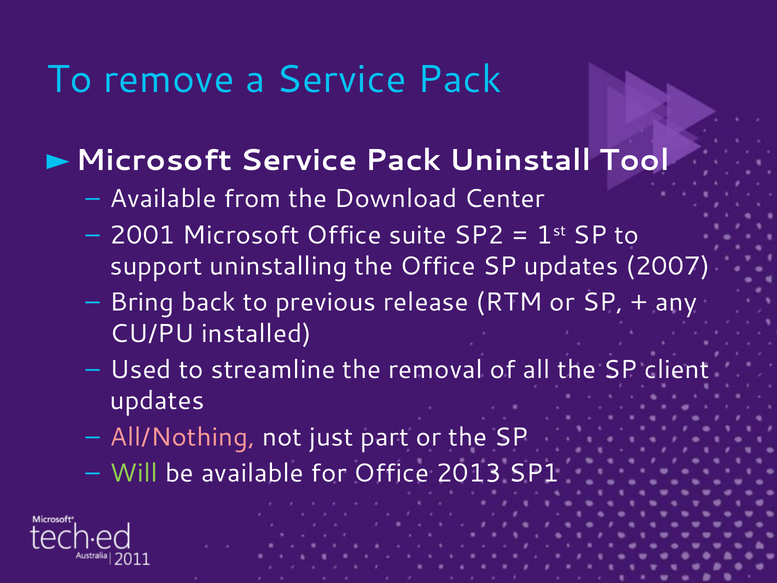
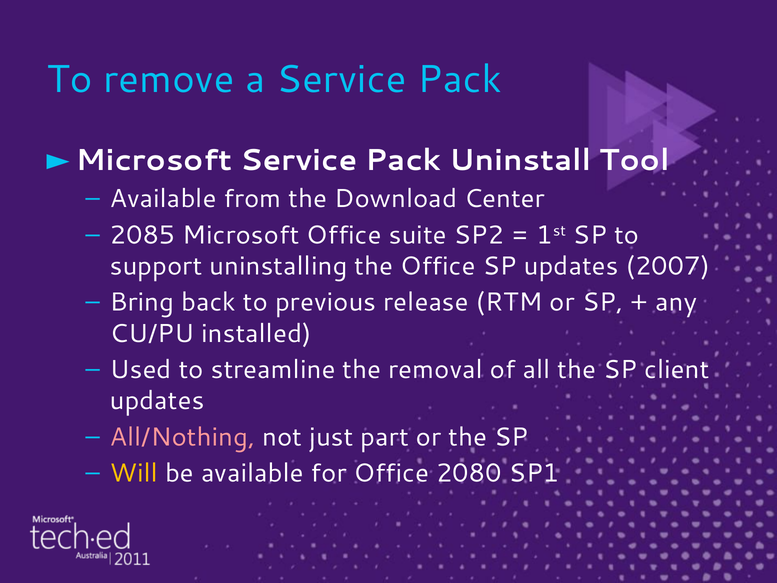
2001: 2001 -> 2085
Will colour: light green -> yellow
2013: 2013 -> 2080
